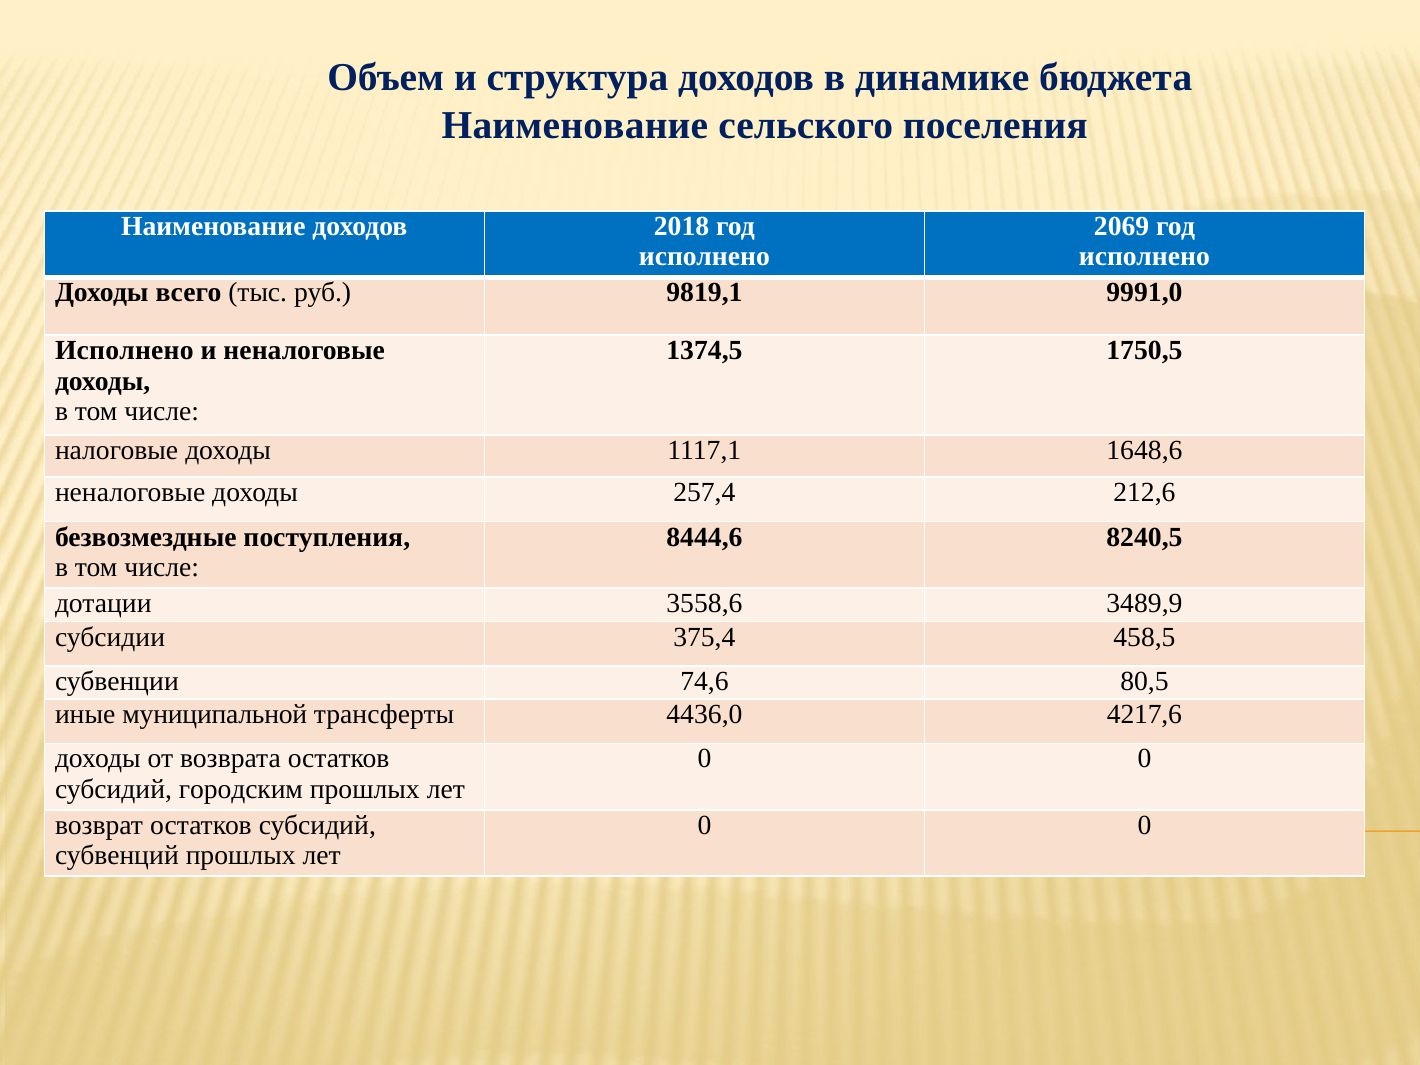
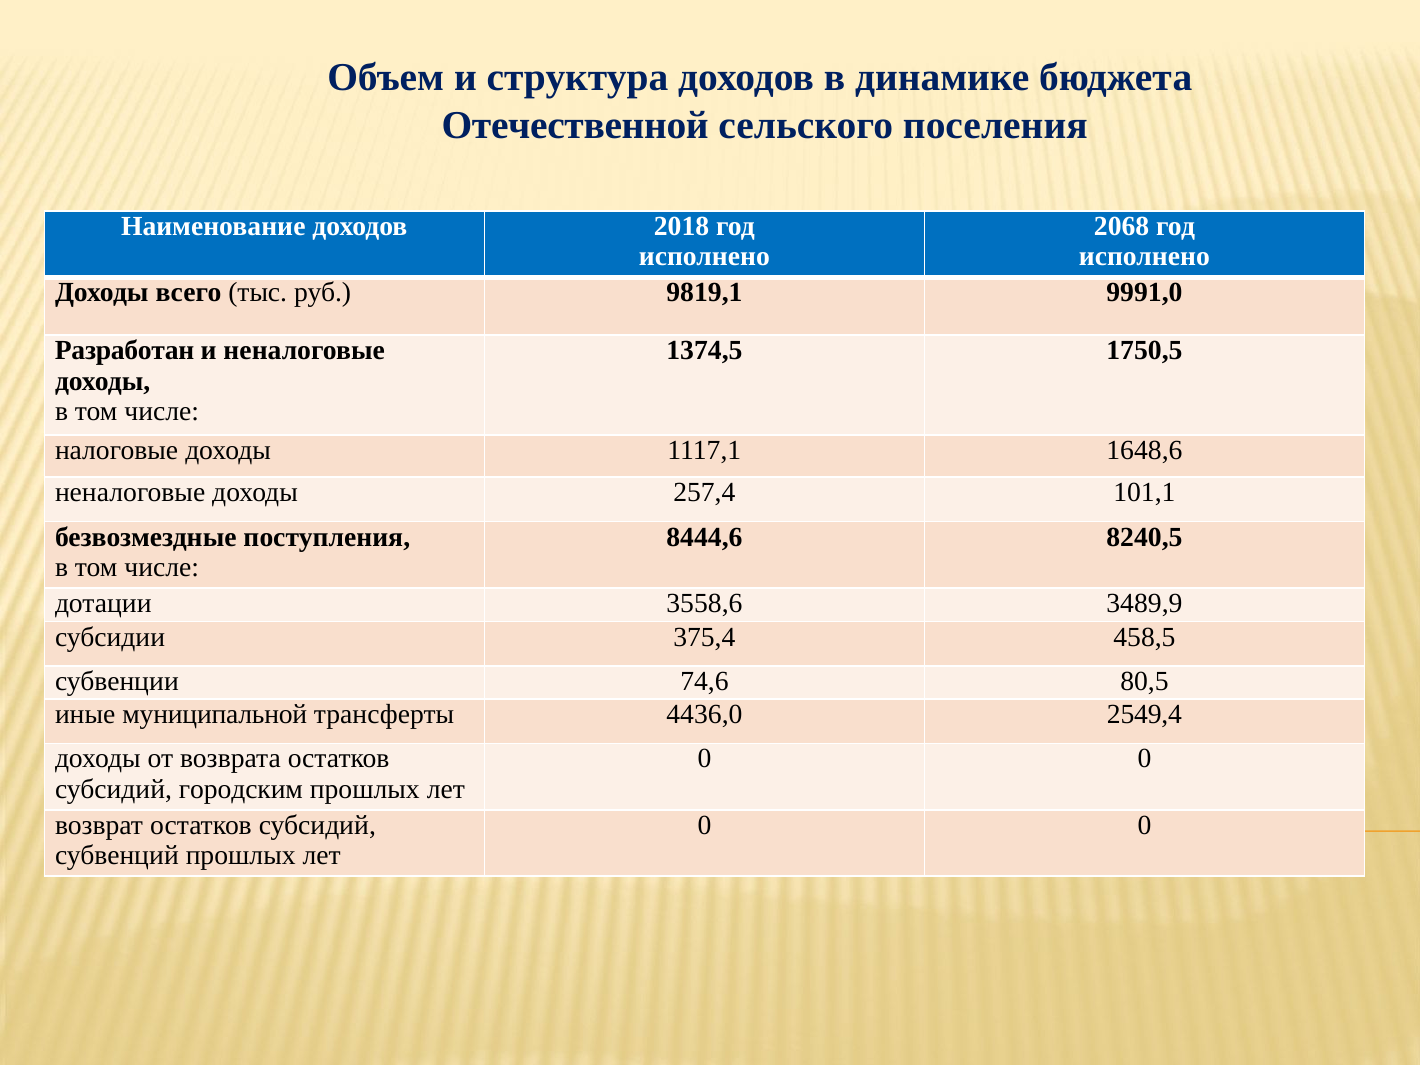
Наименование at (575, 125): Наименование -> Отечественной
2069: 2069 -> 2068
Исполнено at (124, 351): Исполнено -> Разработан
212,6: 212,6 -> 101,1
4217,6: 4217,6 -> 2549,4
